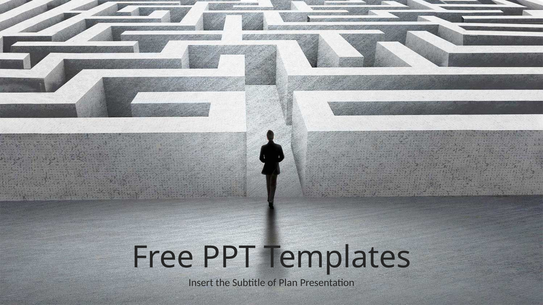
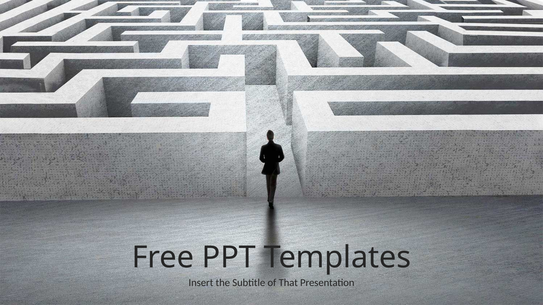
Plan: Plan -> That
